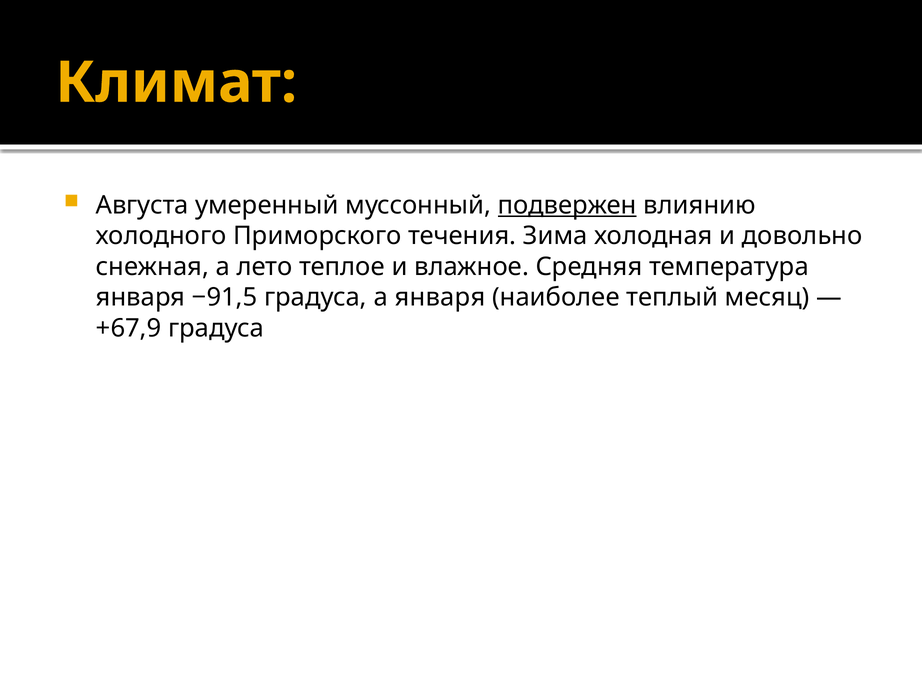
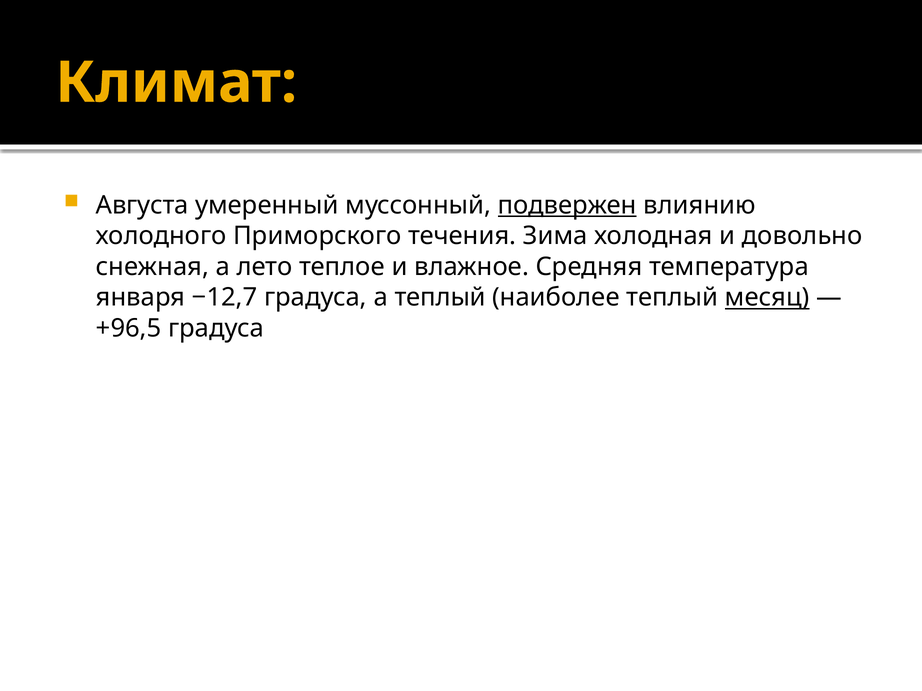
−91,5: −91,5 -> −12,7
а января: января -> теплый
месяц underline: none -> present
+67,9: +67,9 -> +96,5
